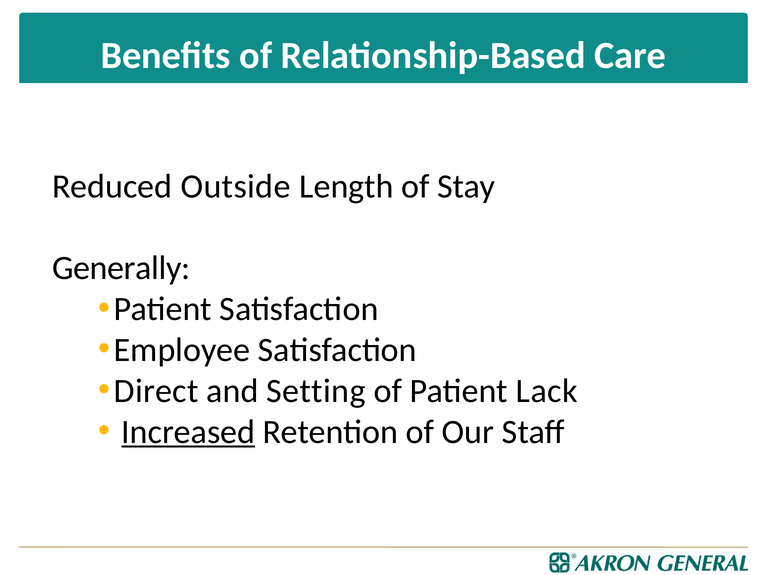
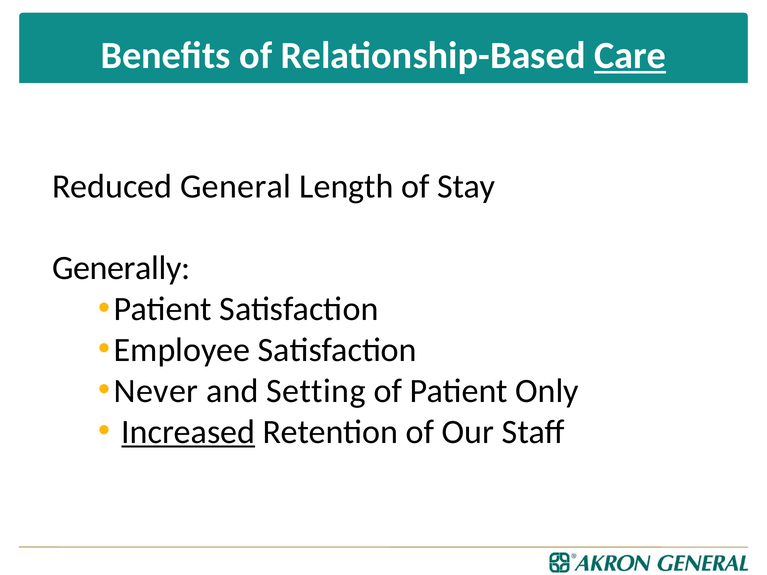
Care underline: none -> present
Outside: Outside -> General
Direct: Direct -> Never
Lack: Lack -> Only
